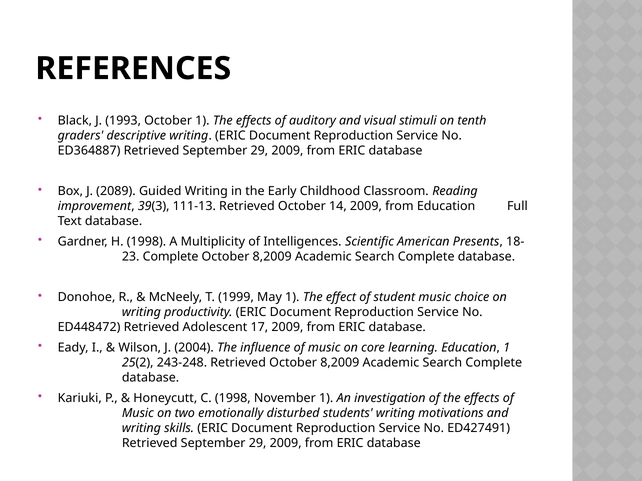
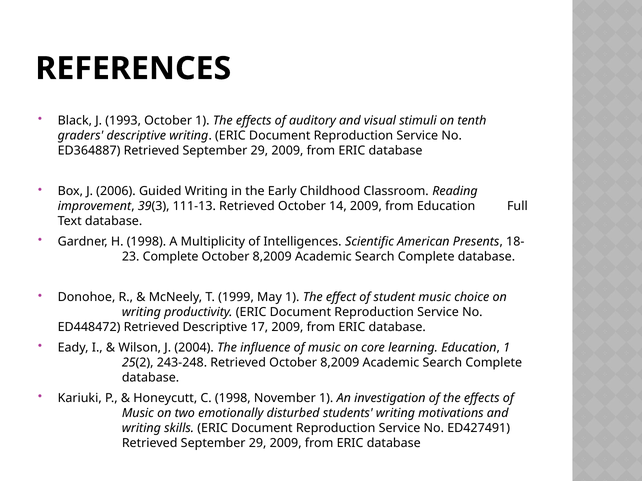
2089: 2089 -> 2006
Retrieved Adolescent: Adolescent -> Descriptive
